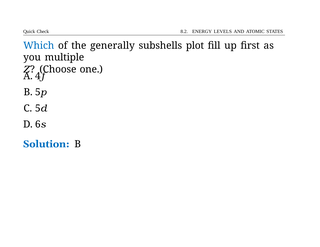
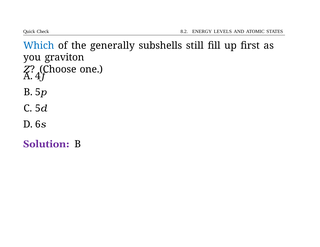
plot: plot -> still
multiple: multiple -> graviton
Solution colour: blue -> purple
